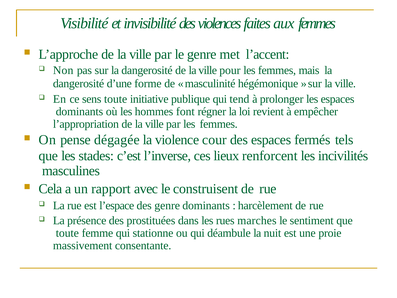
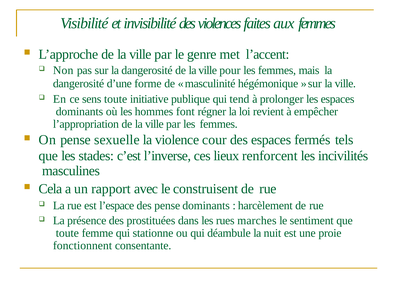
dégagée: dégagée -> sexuelle
des genre: genre -> pense
massivement: massivement -> fonctionnent
